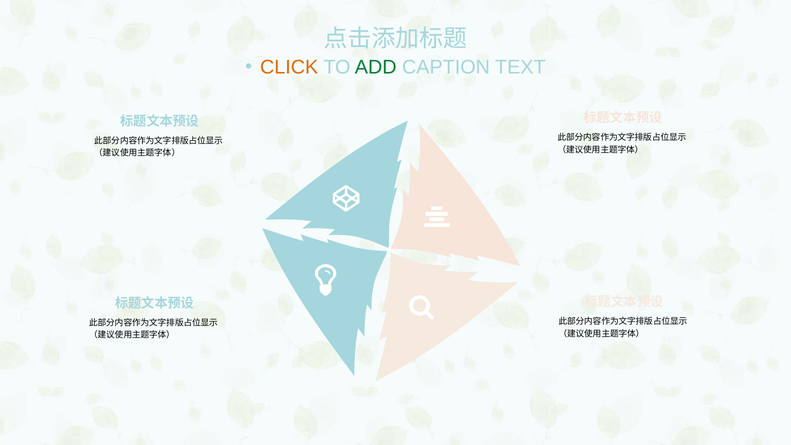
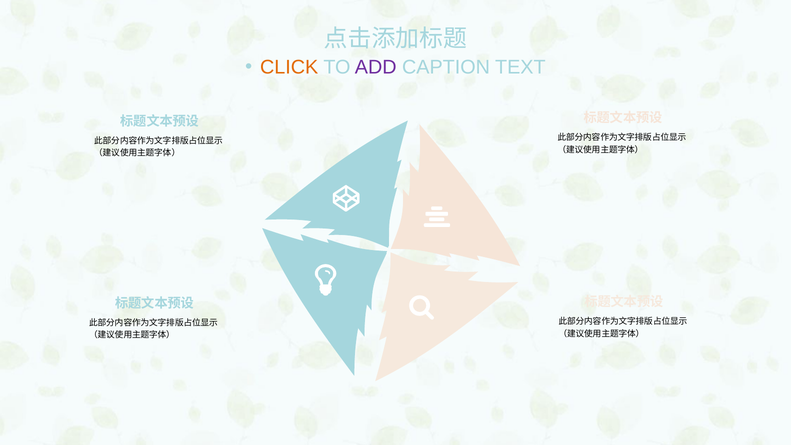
ADD colour: green -> purple
